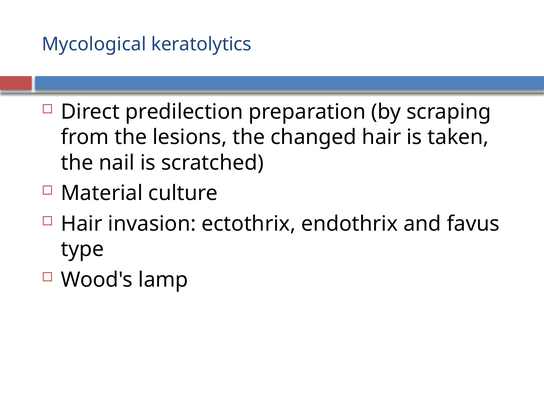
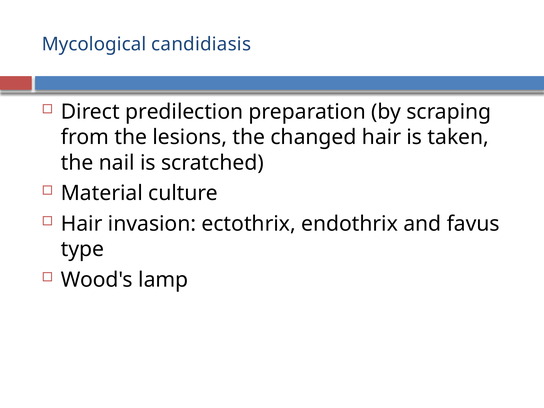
keratolytics: keratolytics -> candidiasis
